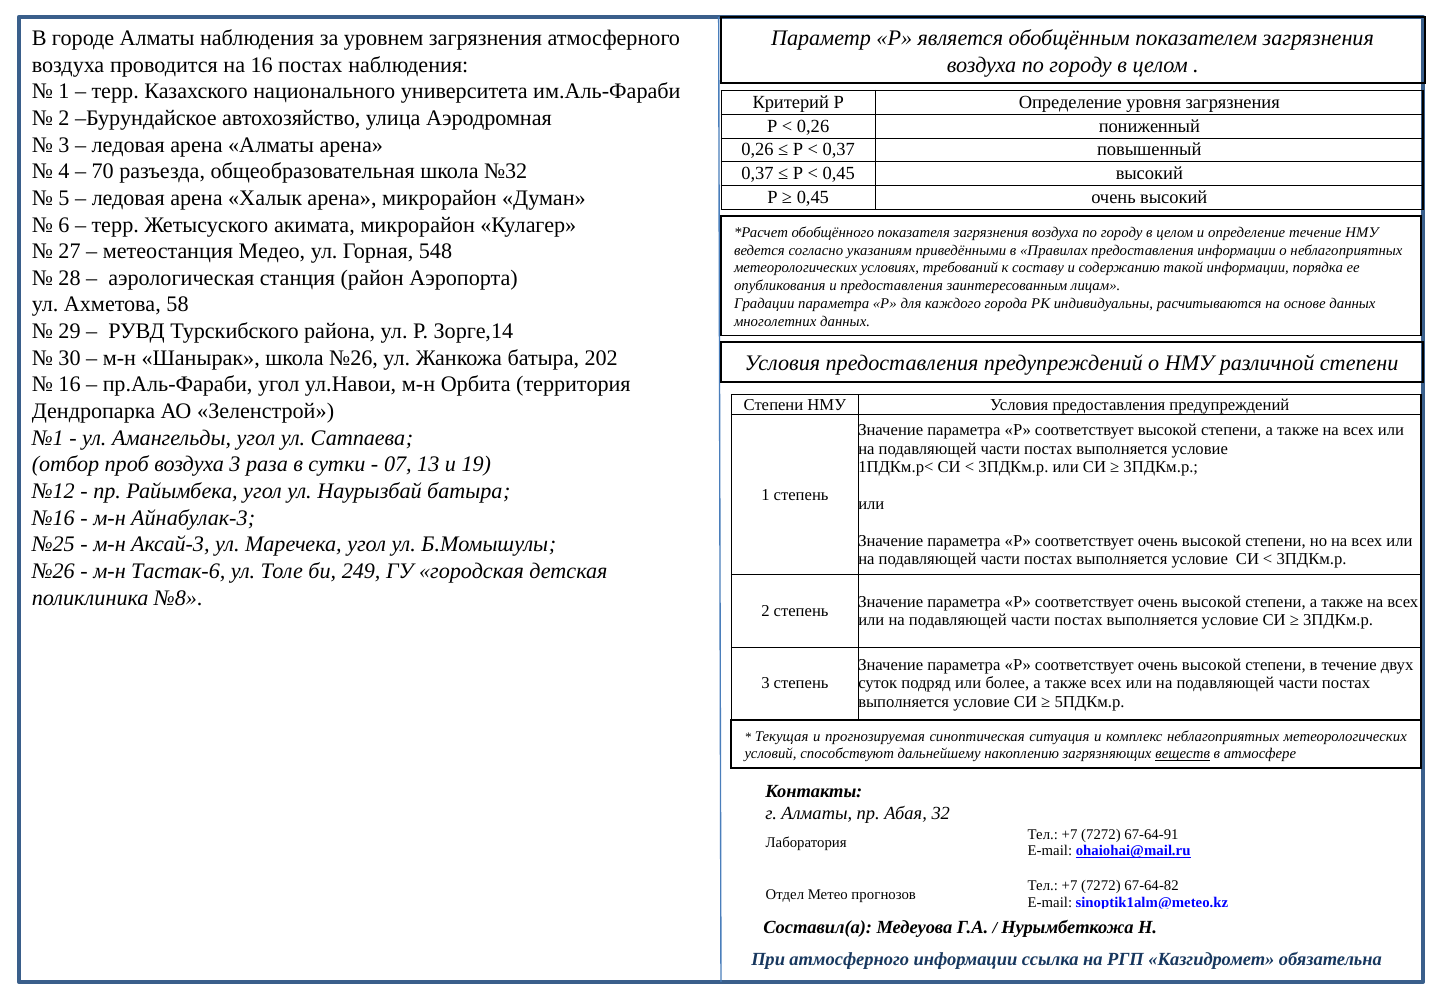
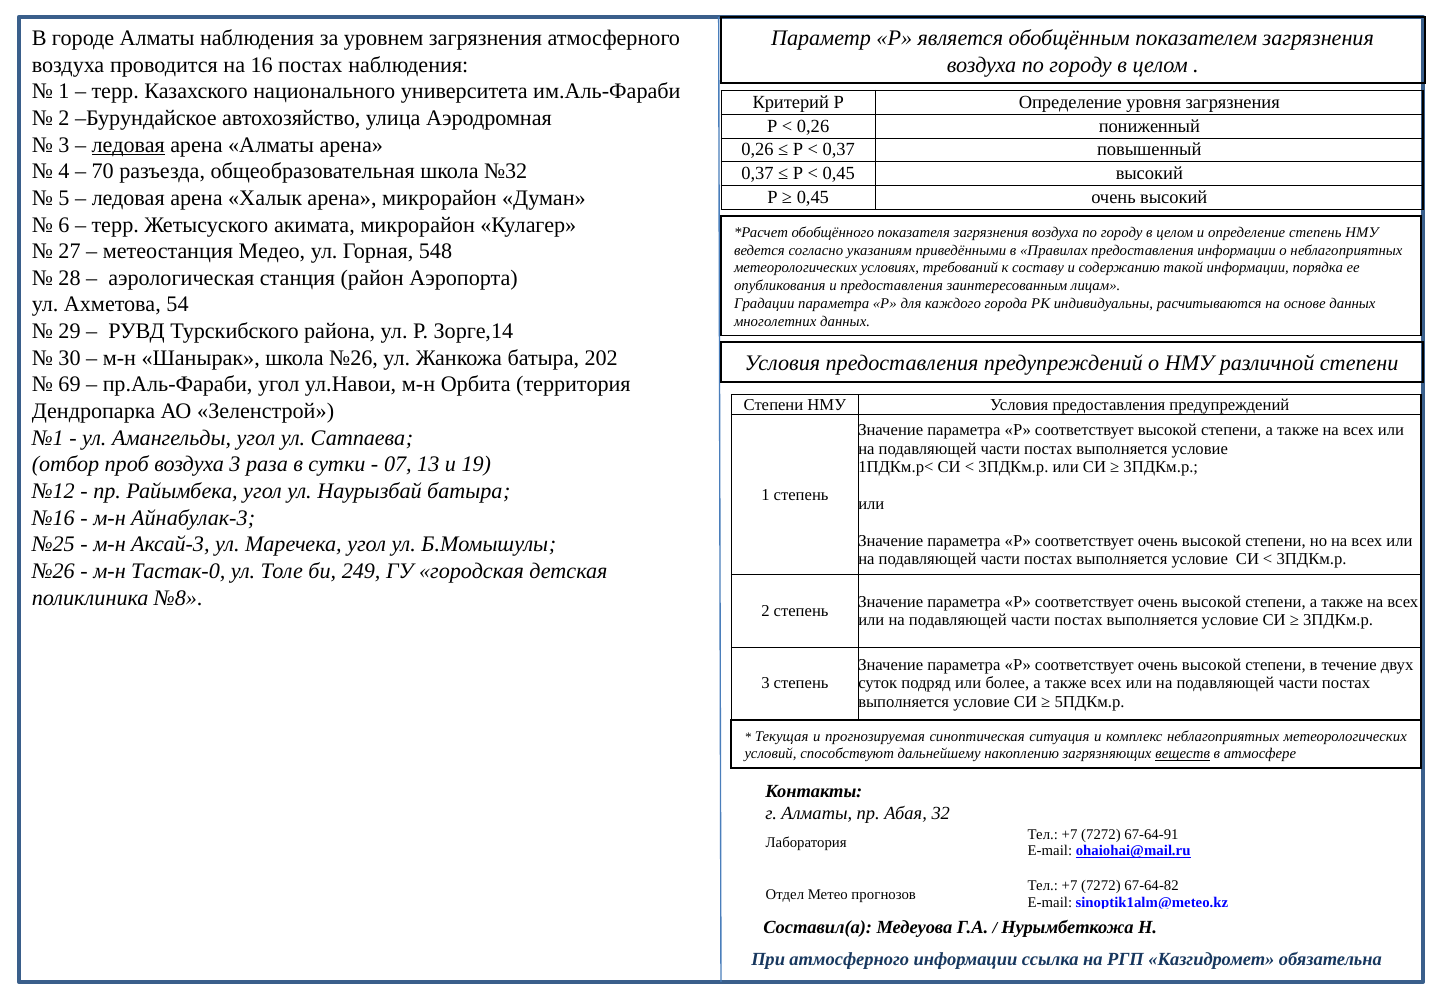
ледовая at (128, 145) underline: none -> present
определение течение: течение -> степень
58: 58 -> 54
16 at (70, 384): 16 -> 69
Тастак-6: Тастак-6 -> Тастак-0
